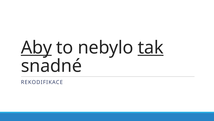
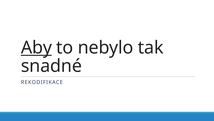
tak underline: present -> none
